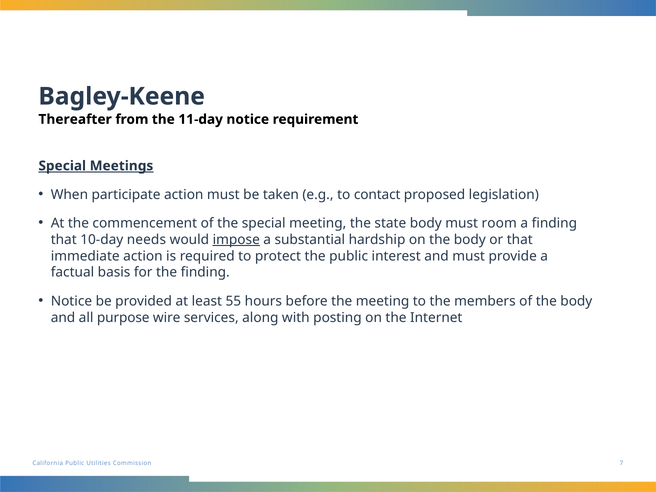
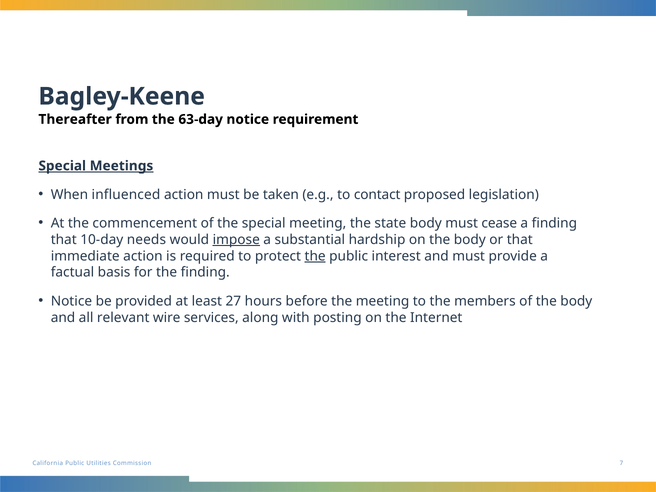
11-day: 11-day -> 63-day
participate: participate -> influenced
room: room -> cease
the at (315, 256) underline: none -> present
55: 55 -> 27
purpose: purpose -> relevant
